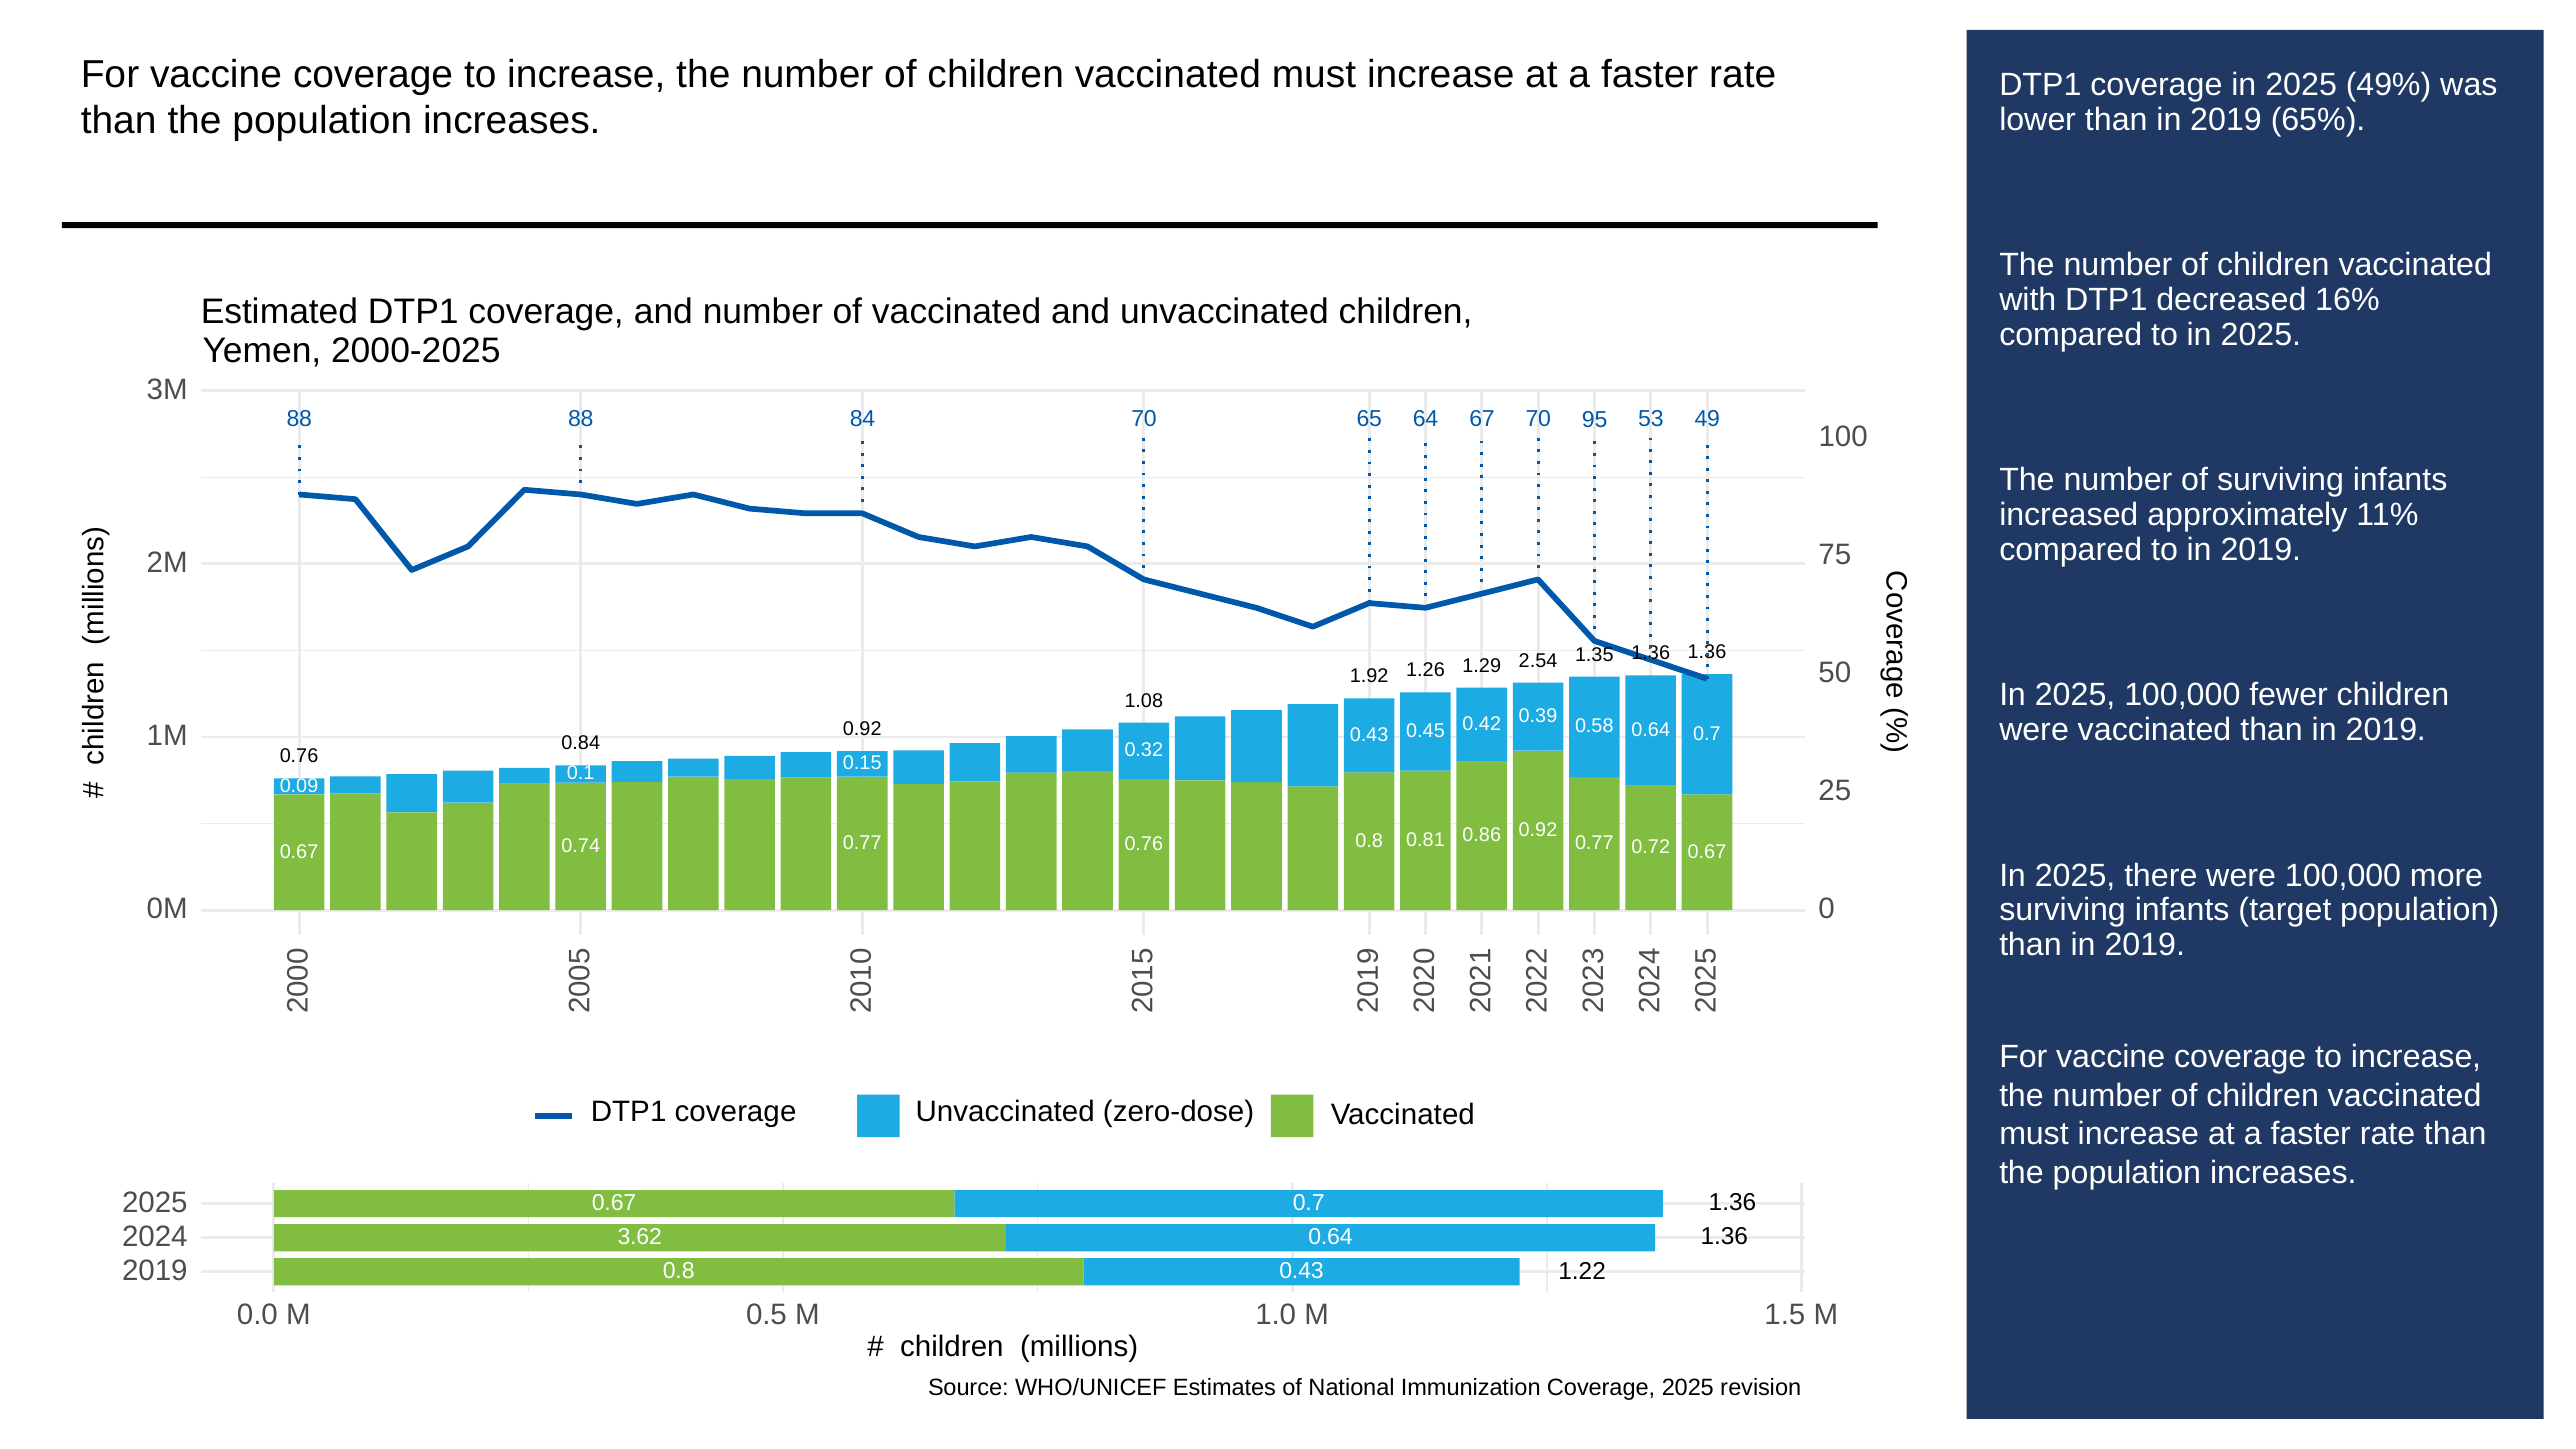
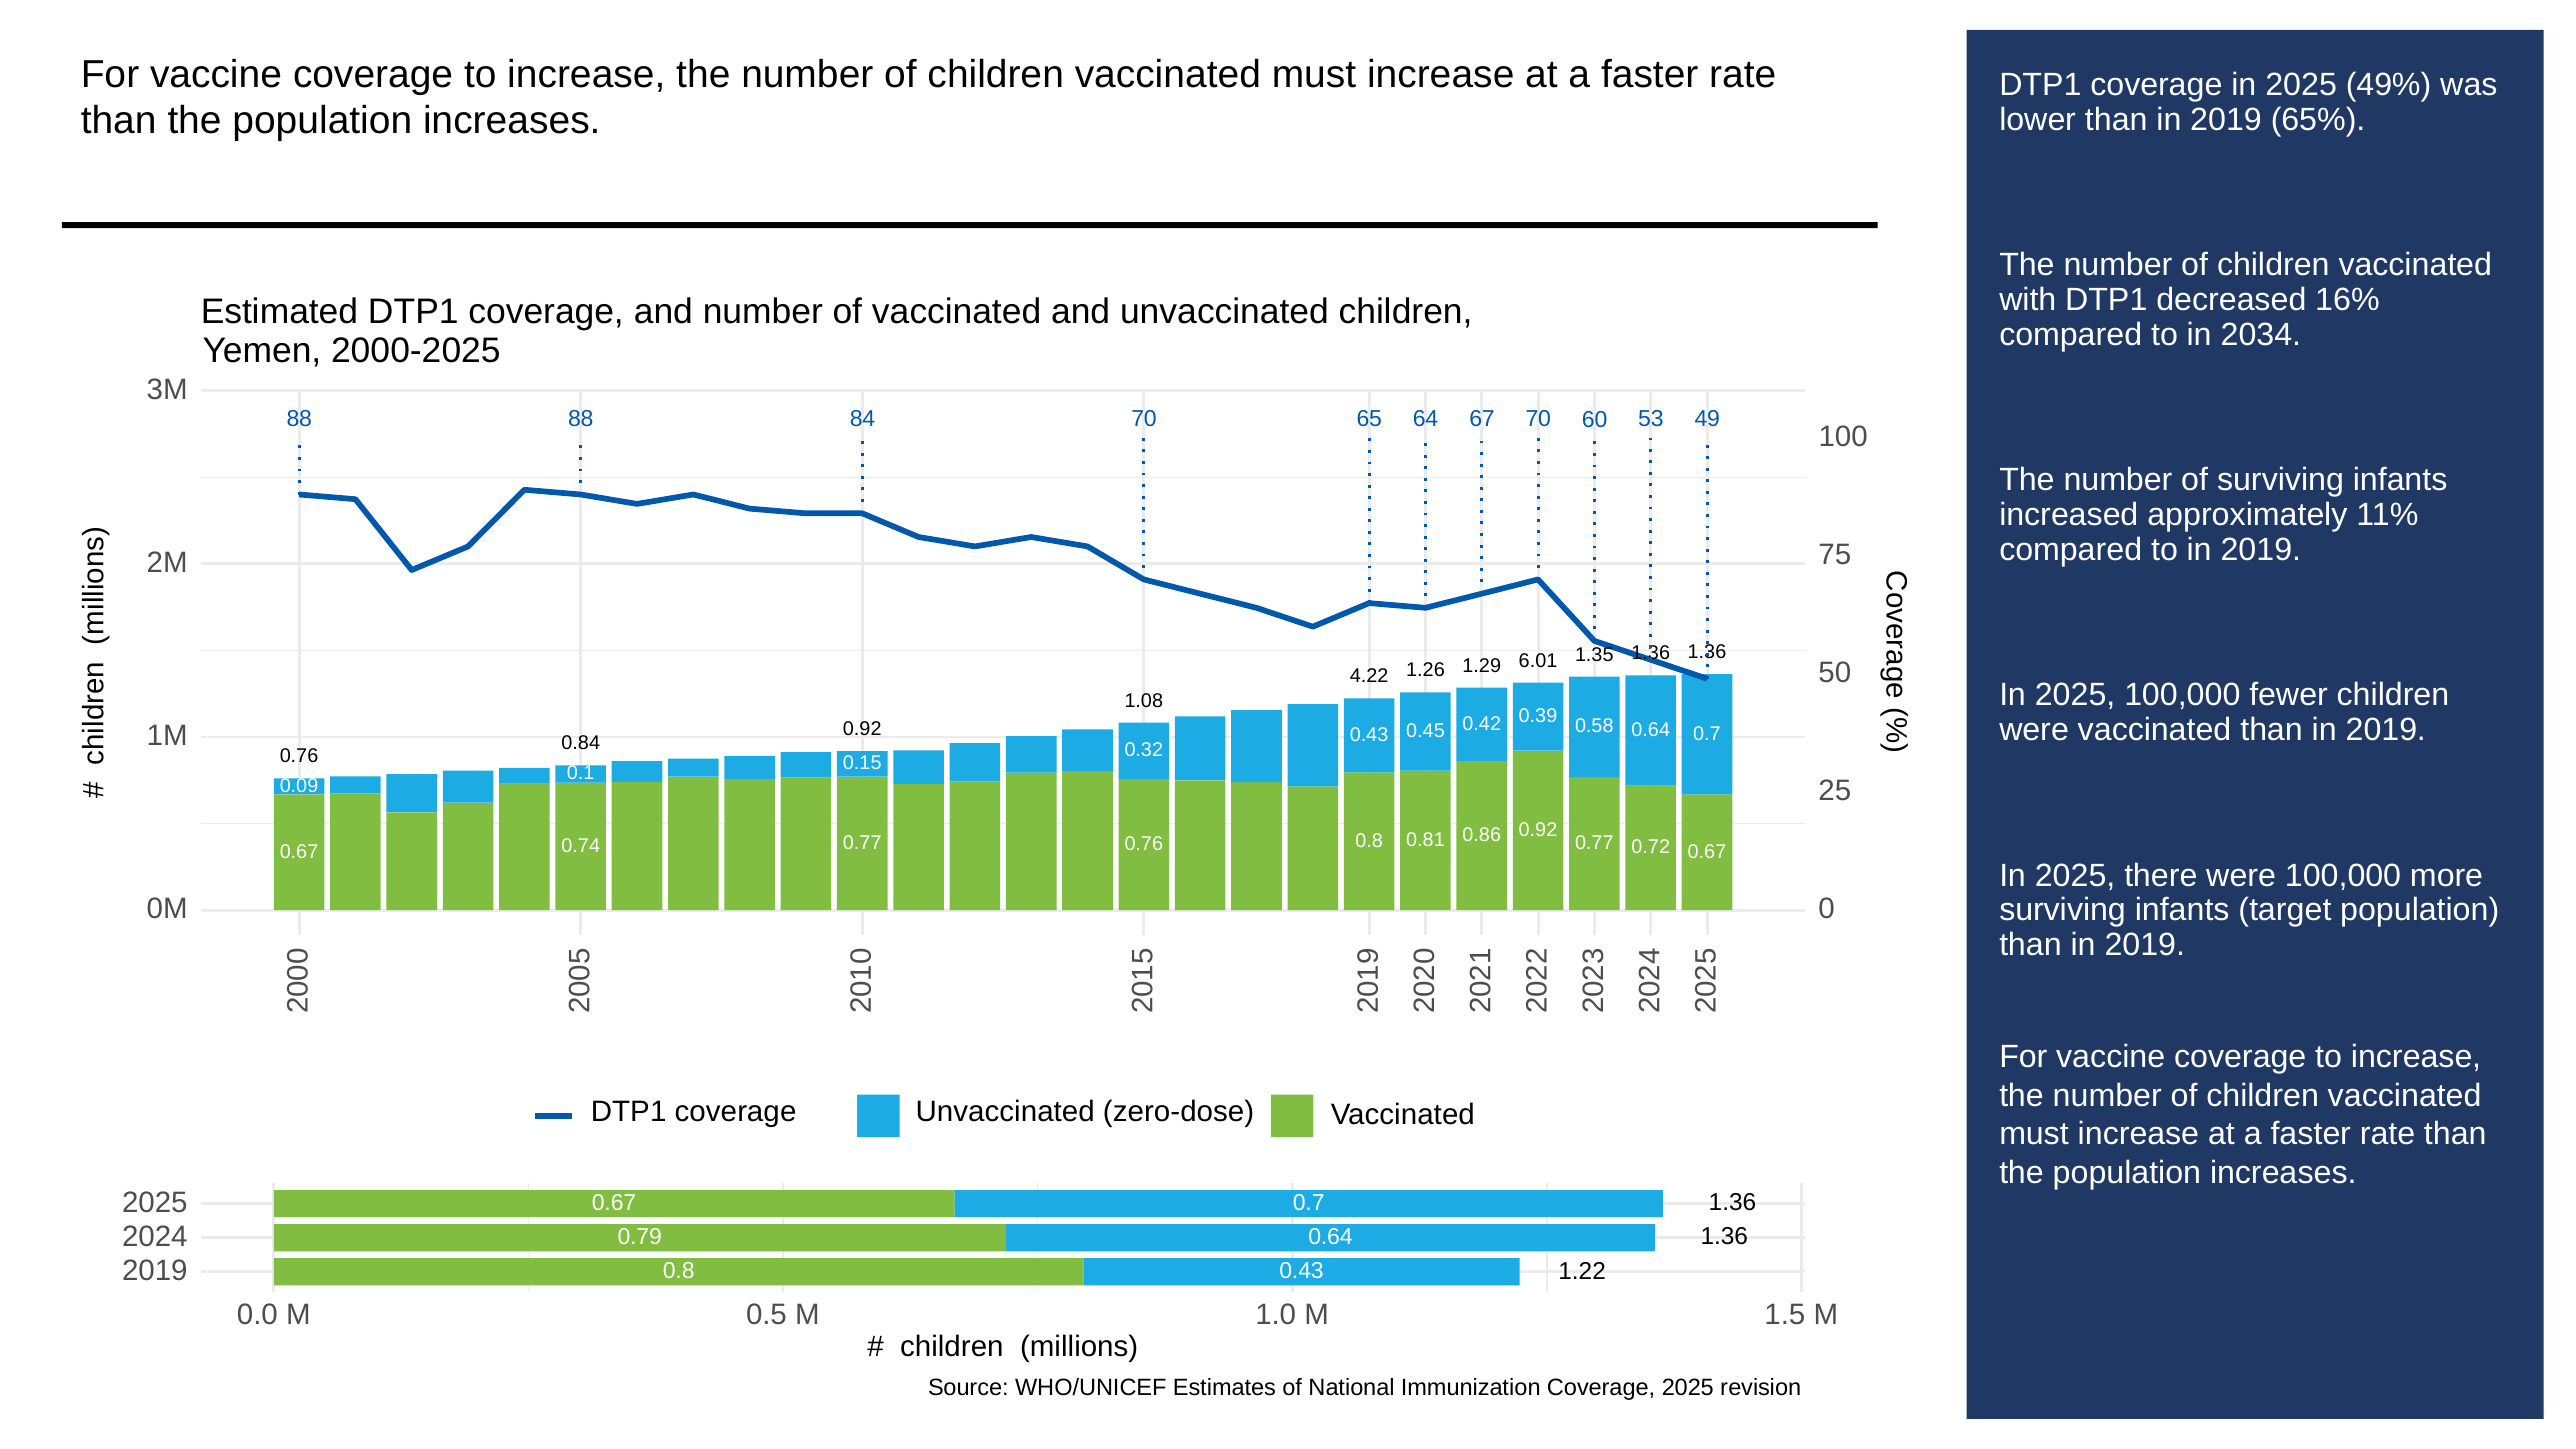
to in 2025: 2025 -> 2034
95: 95 -> 60
1.92: 1.92 -> 4.22
2.54: 2.54 -> 6.01
3.62: 3.62 -> 0.79
